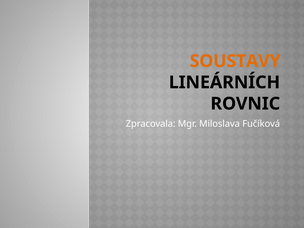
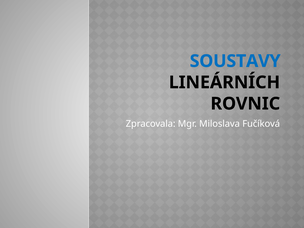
SOUSTAVY colour: orange -> blue
